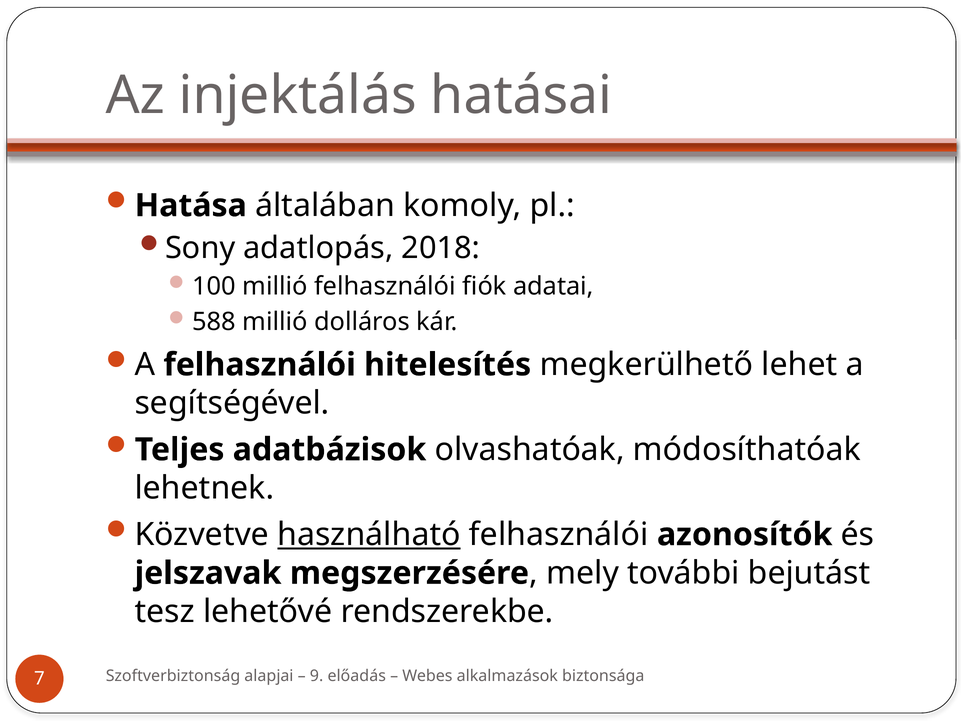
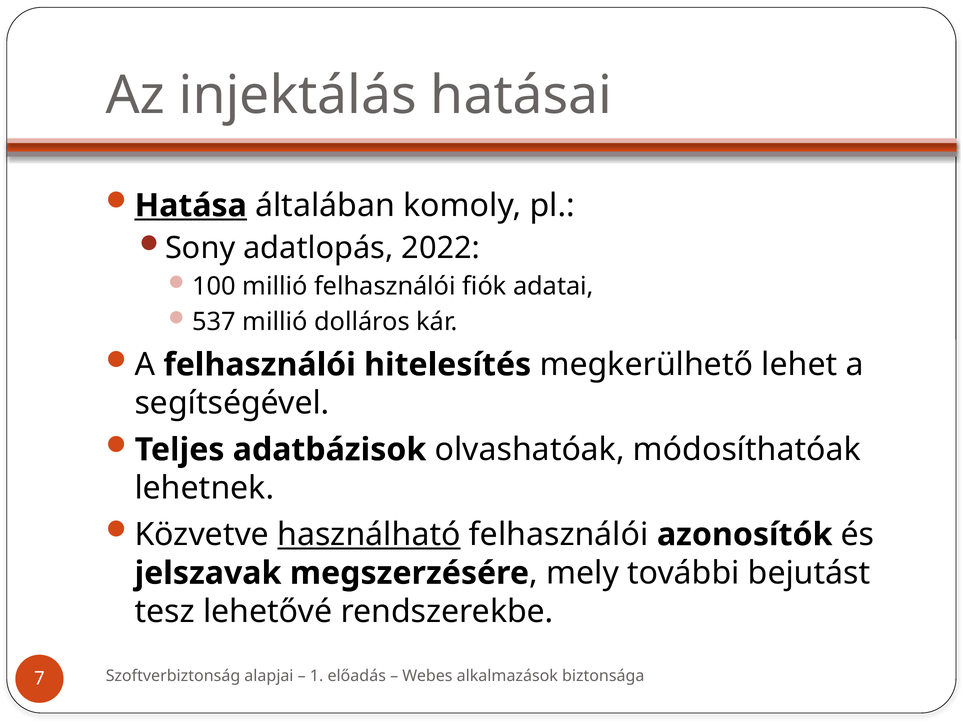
Hatása underline: none -> present
2018: 2018 -> 2022
588: 588 -> 537
9: 9 -> 1
